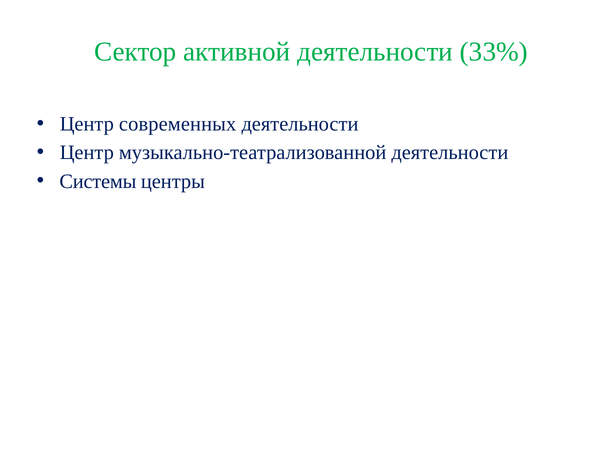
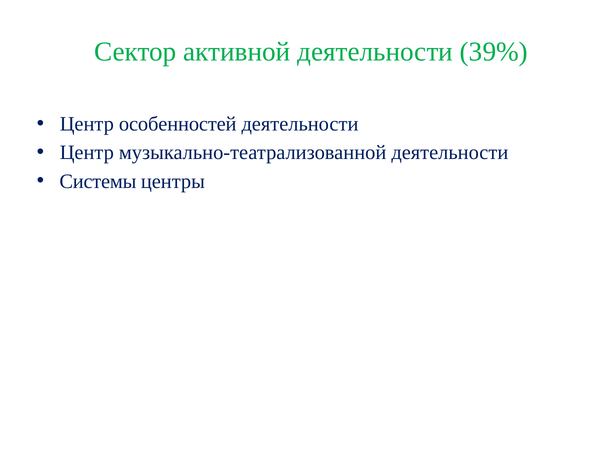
33%: 33% -> 39%
современных: современных -> особенностей
